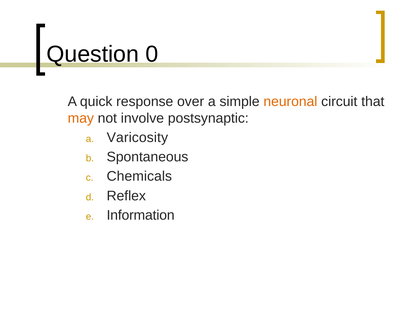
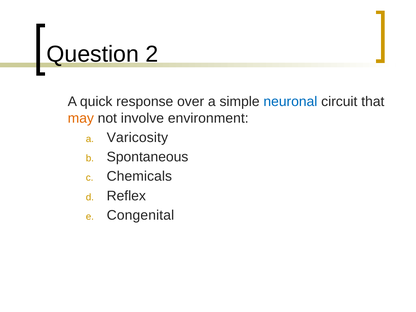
0: 0 -> 2
neuronal colour: orange -> blue
postsynaptic: postsynaptic -> environment
Information: Information -> Congenital
